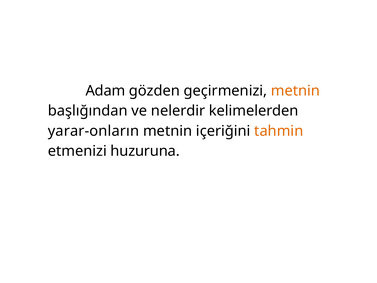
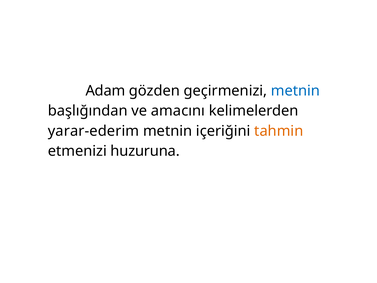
metnin at (295, 91) colour: orange -> blue
nelerdir: nelerdir -> amacını
yarar-onların: yarar-onların -> yarar-ederim
